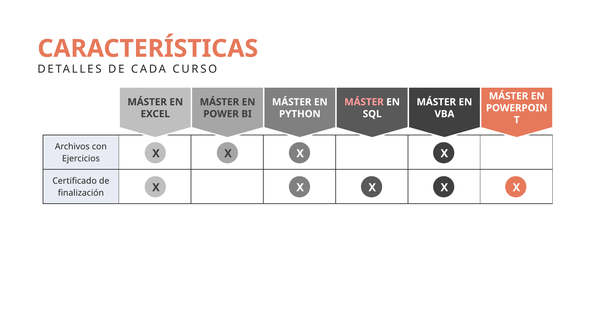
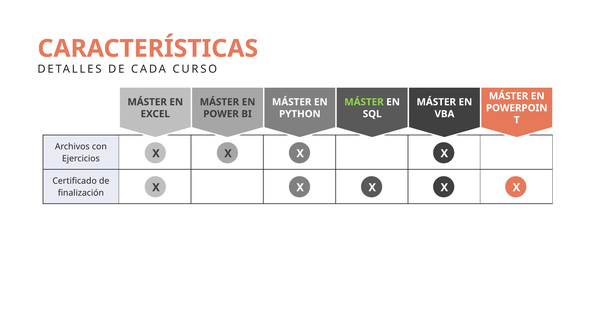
MÁSTER at (364, 102) colour: pink -> light green
